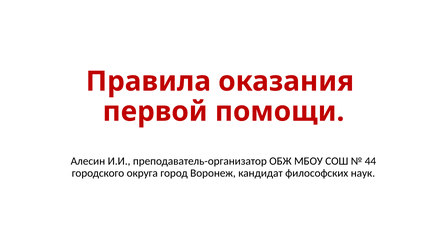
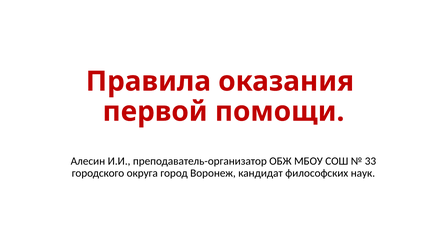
44: 44 -> 33
